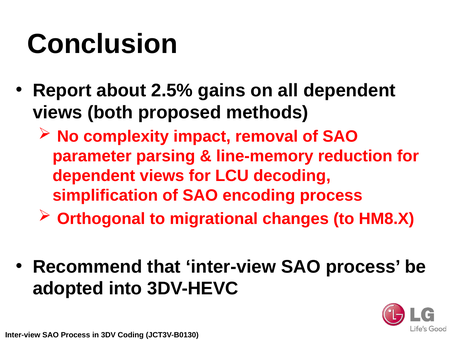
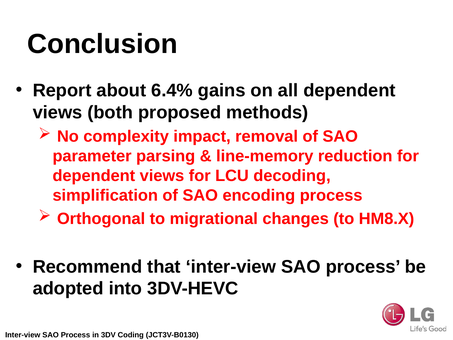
2.5%: 2.5% -> 6.4%
